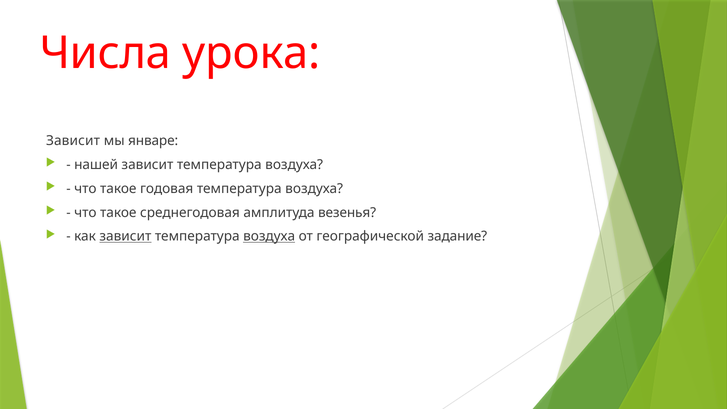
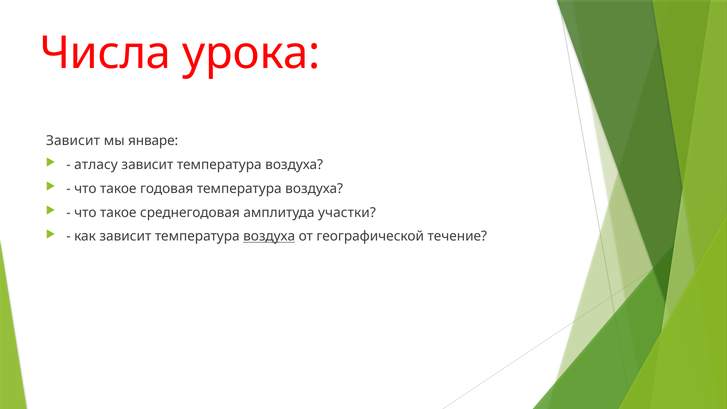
нашей: нашей -> атласу
везенья: везенья -> участки
зависит at (125, 236) underline: present -> none
задание: задание -> течение
